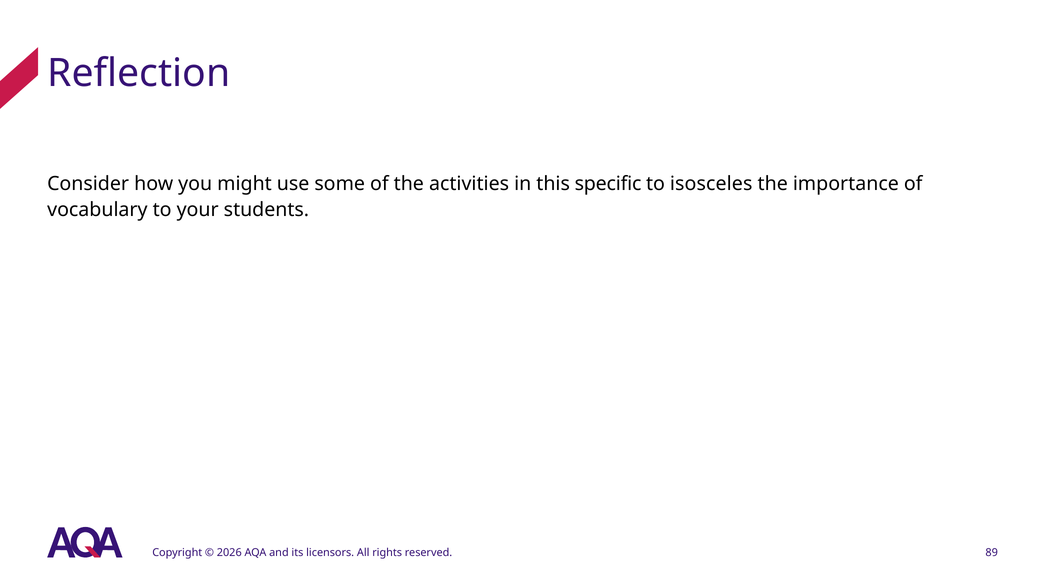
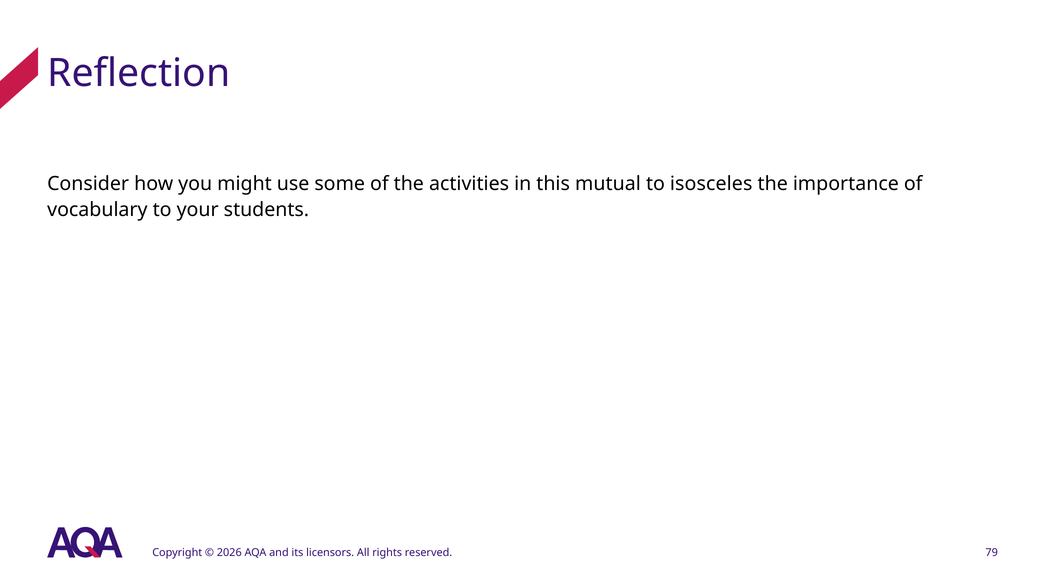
specific: specific -> mutual
89: 89 -> 79
